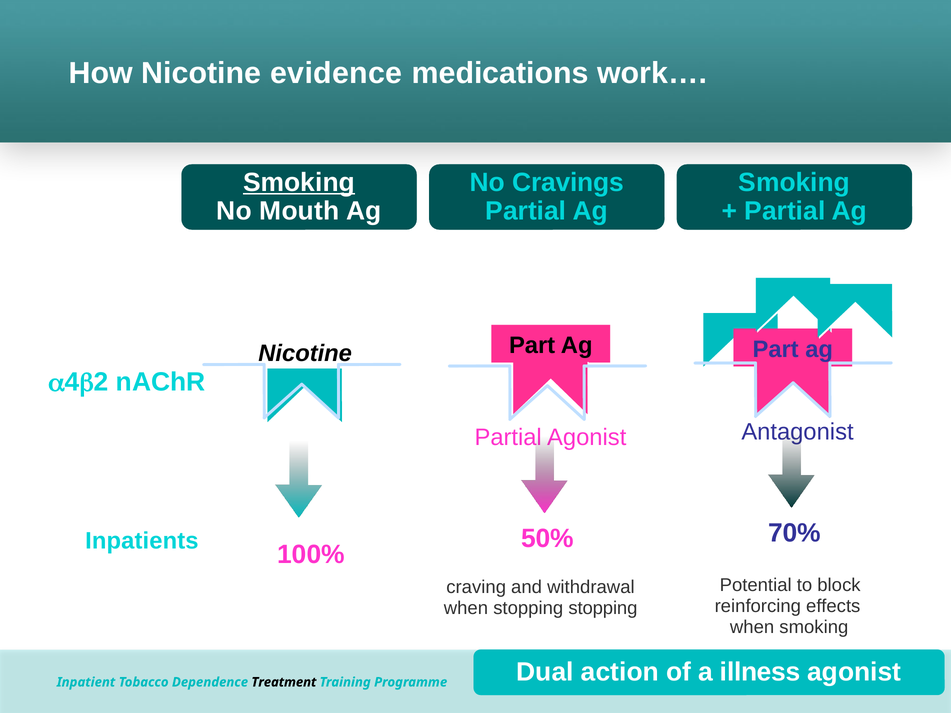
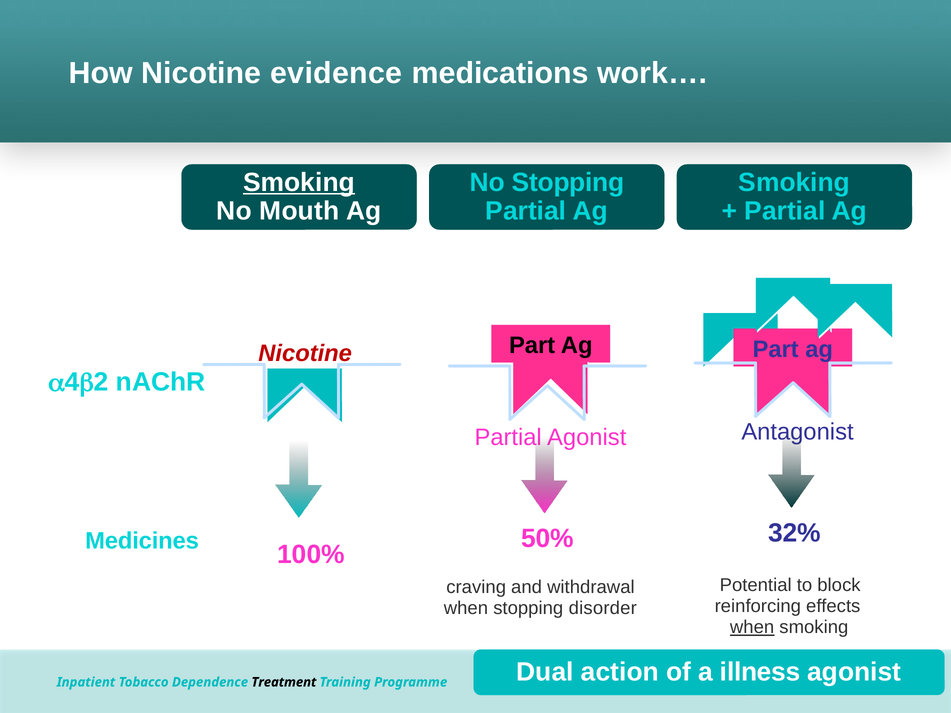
No Cravings: Cravings -> Stopping
Nicotine at (305, 353) colour: black -> red
70%: 70% -> 32%
Inpatients: Inpatients -> Medicines
stopping stopping: stopping -> disorder
when at (752, 627) underline: none -> present
